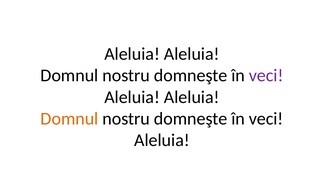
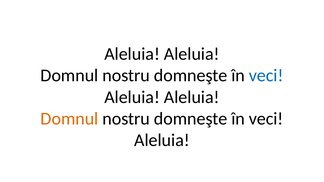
veci at (266, 76) colour: purple -> blue
